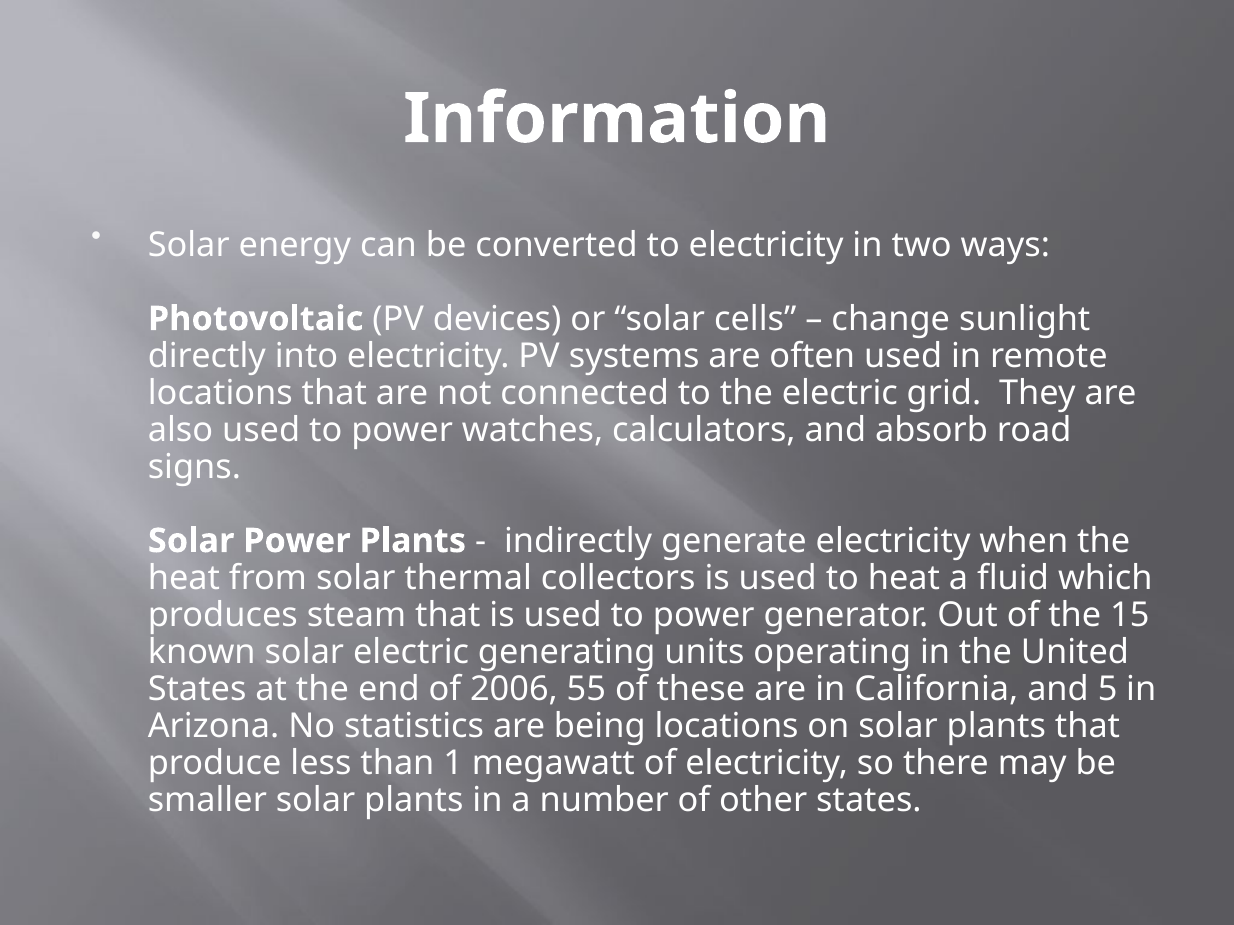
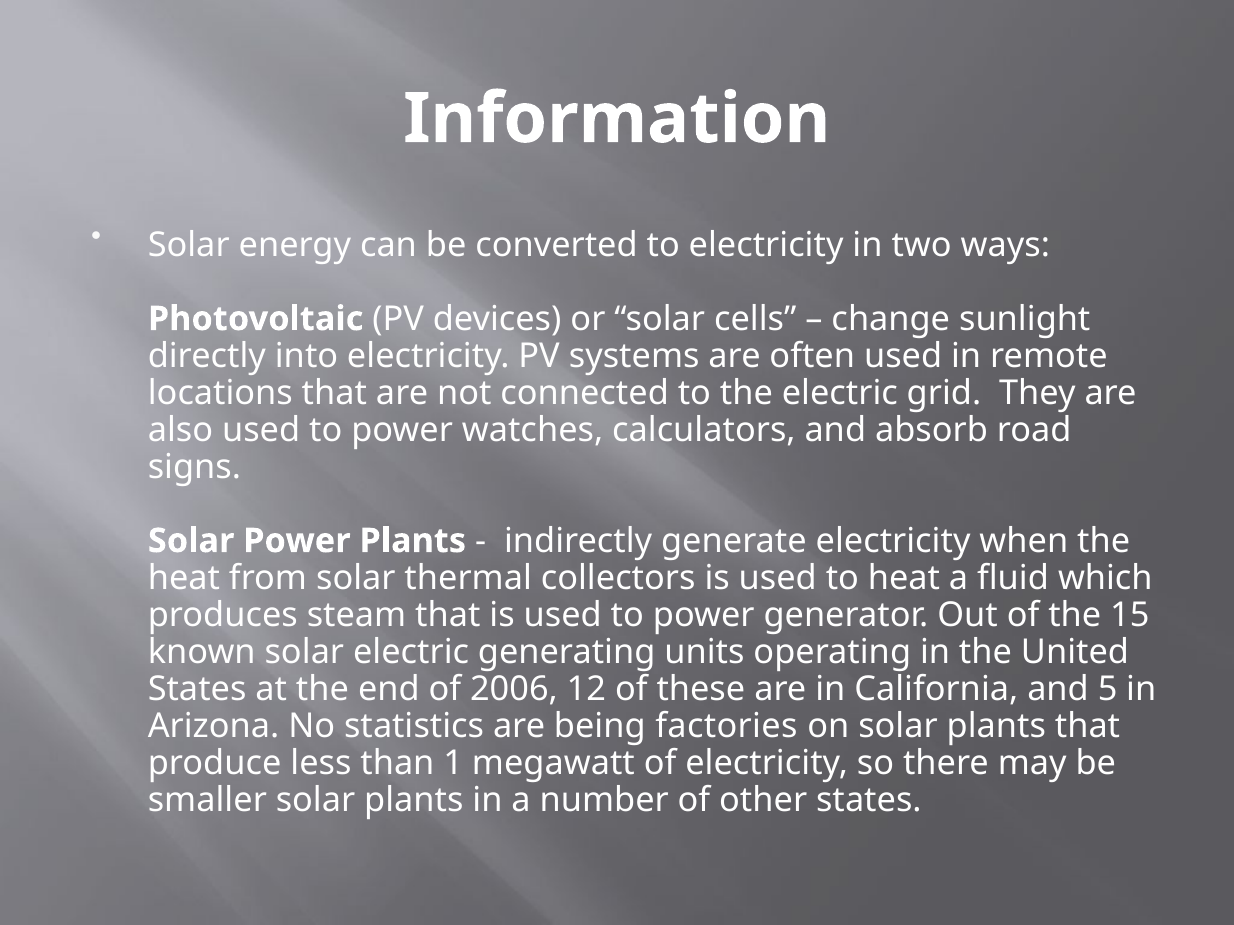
55: 55 -> 12
being locations: locations -> factories
